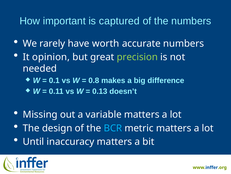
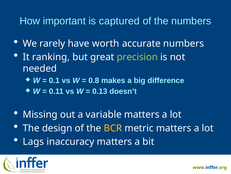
opinion: opinion -> ranking
BCR colour: light blue -> yellow
Until: Until -> Lags
